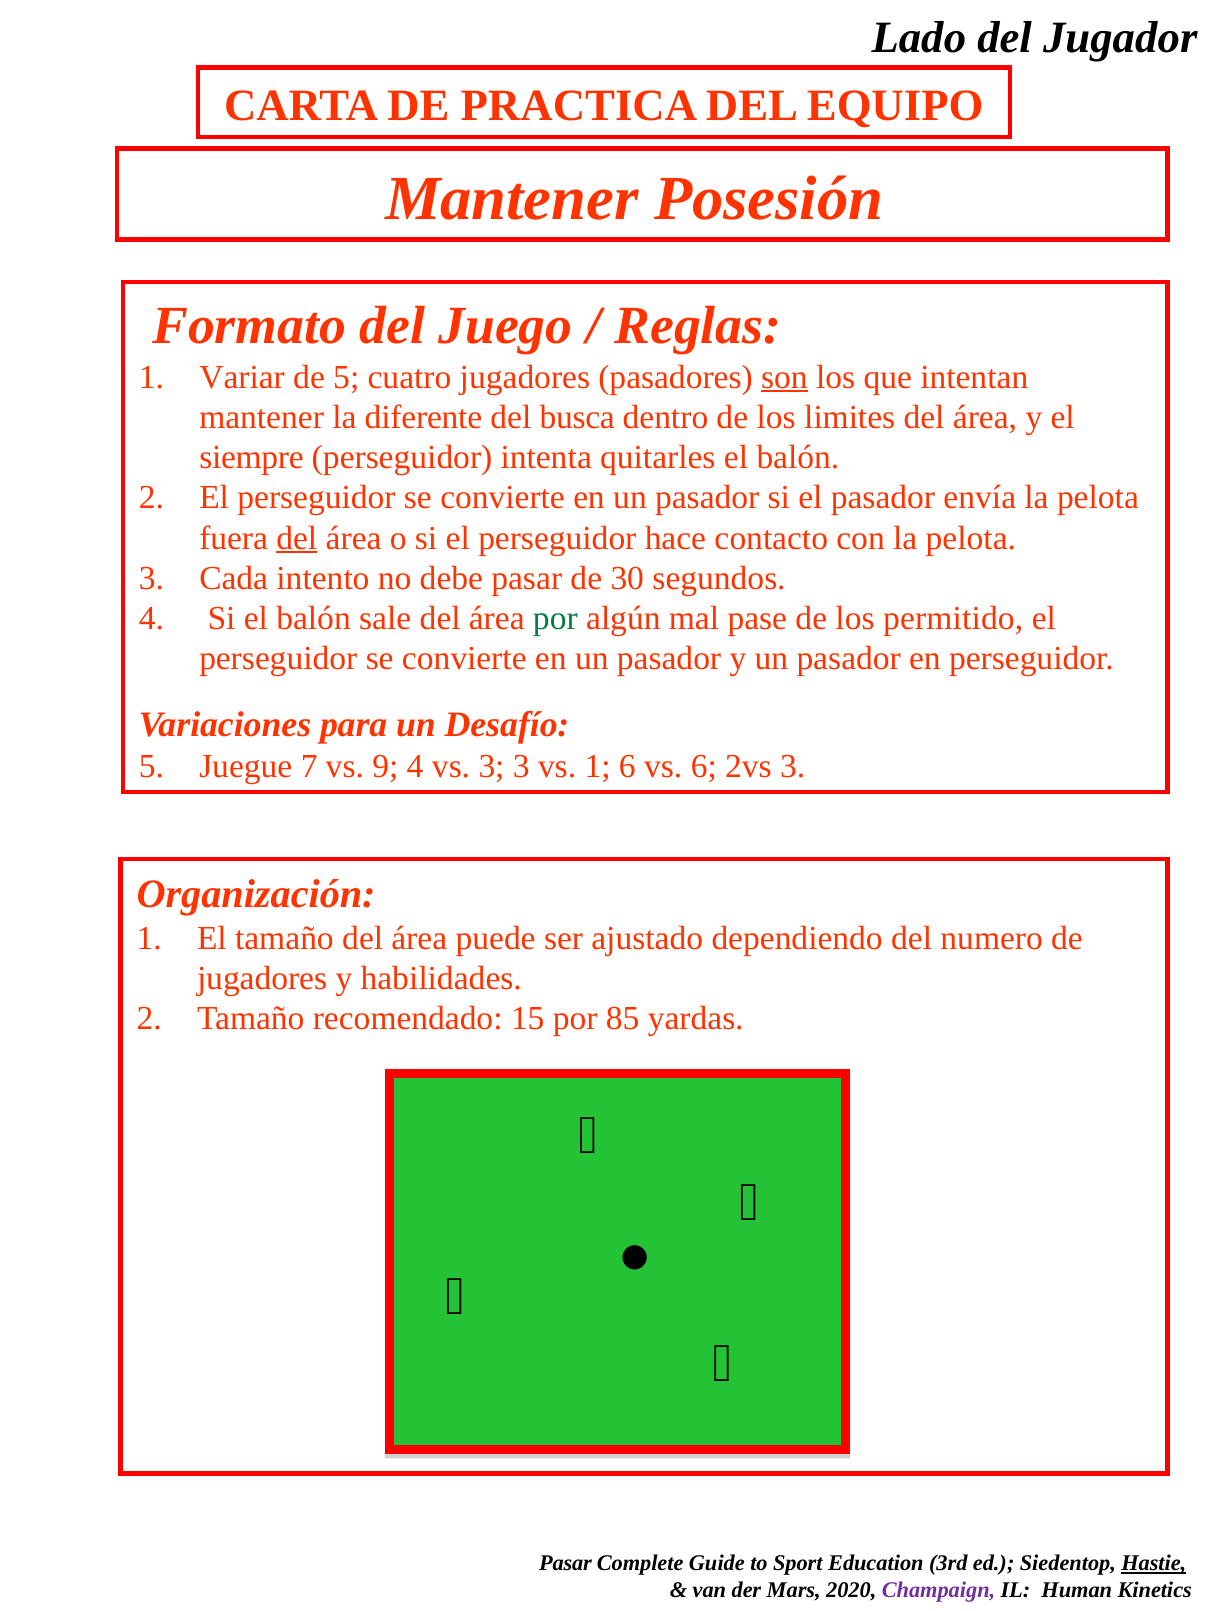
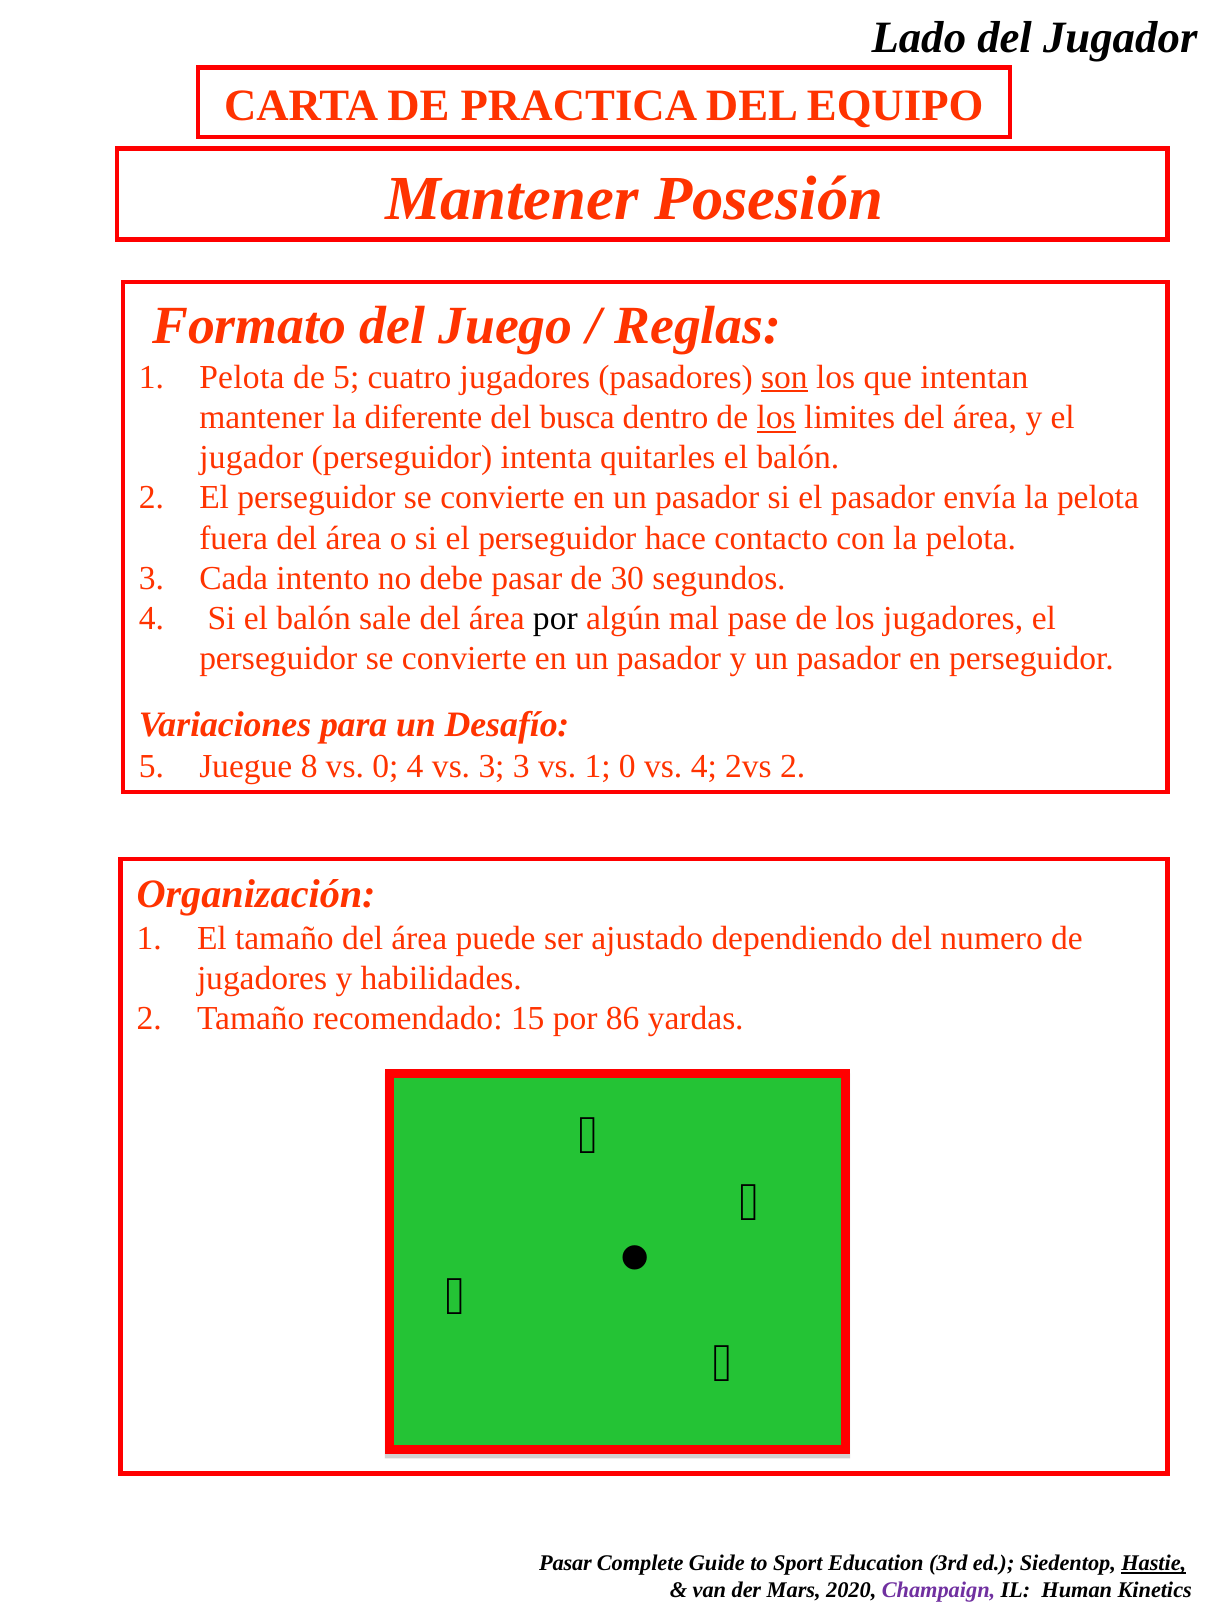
1 Variar: Variar -> Pelota
los at (776, 417) underline: none -> present
siempre at (252, 457): siempre -> jugador
del at (297, 538) underline: present -> none
por at (555, 618) colour: green -> black
los permitido: permitido -> jugadores
7: 7 -> 8
vs 9: 9 -> 0
1 6: 6 -> 0
vs 6: 6 -> 4
2vs 3: 3 -> 2
85: 85 -> 86
